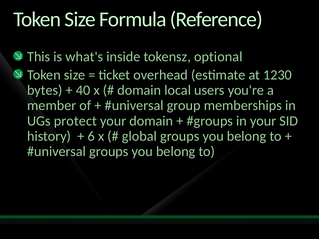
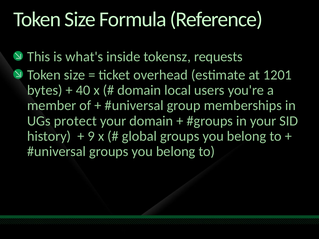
optional: optional -> requests
1230: 1230 -> 1201
6: 6 -> 9
